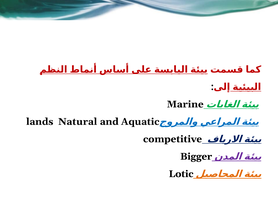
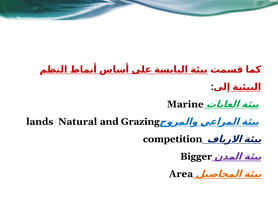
Aquatic: Aquatic -> Grazing
competitive: competitive -> competition
Lotic: Lotic -> Area
